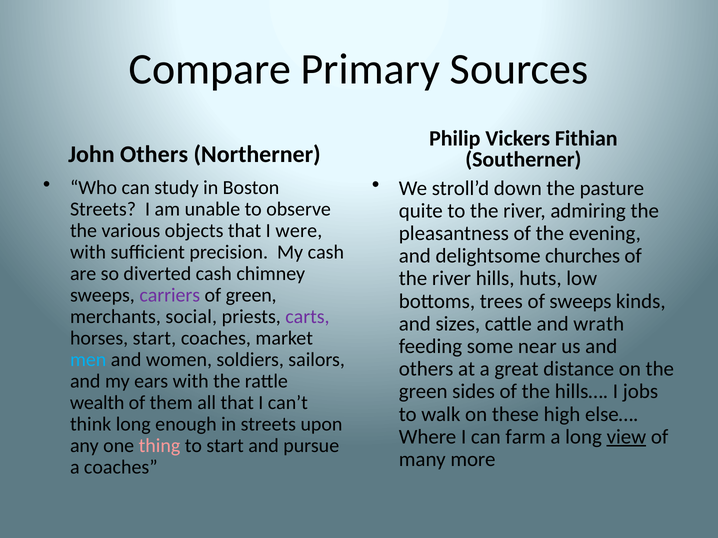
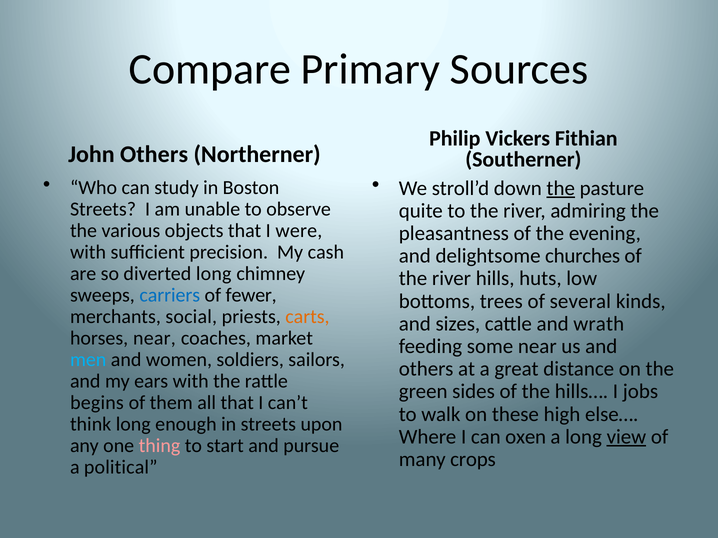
the at (561, 188) underline: none -> present
diverted cash: cash -> long
carriers colour: purple -> blue
of green: green -> fewer
of sweeps: sweeps -> several
carts colour: purple -> orange
horses start: start -> near
wealth: wealth -> begins
farm: farm -> oxen
more: more -> crops
a coaches: coaches -> political
